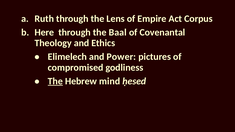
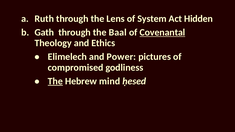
Empire: Empire -> System
Corpus: Corpus -> Hidden
Here: Here -> Gath
Covenantal underline: none -> present
